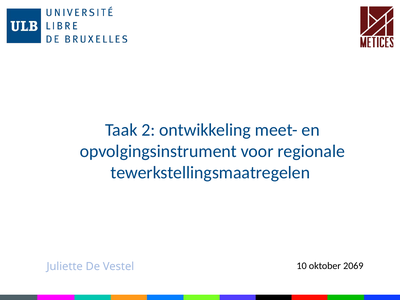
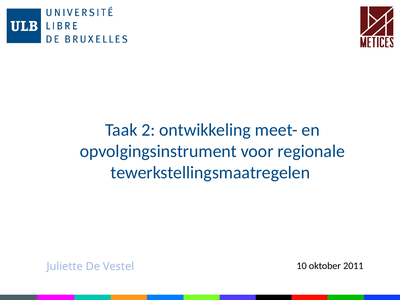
2069: 2069 -> 2011
